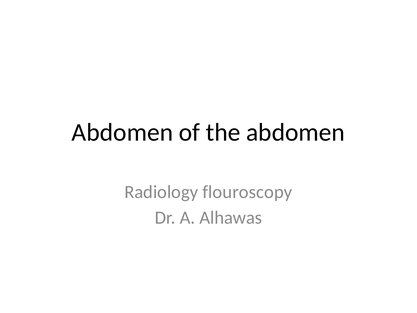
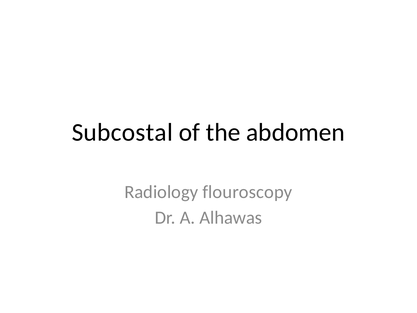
Abdomen at (122, 132): Abdomen -> Subcostal
